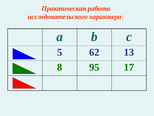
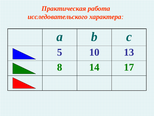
62: 62 -> 10
95: 95 -> 14
